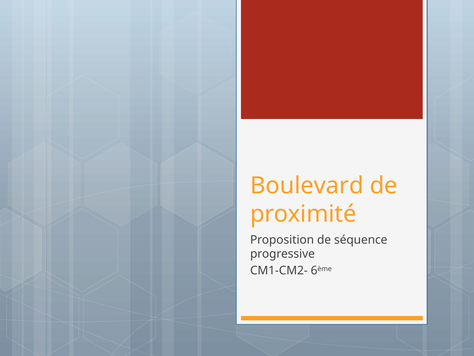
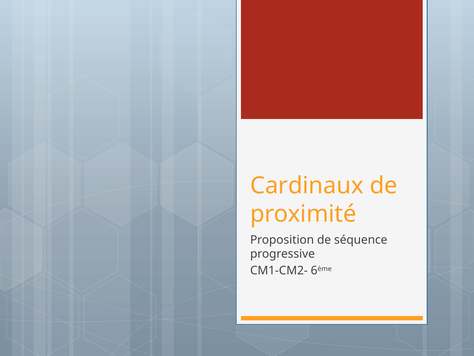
Boulevard: Boulevard -> Cardinaux
